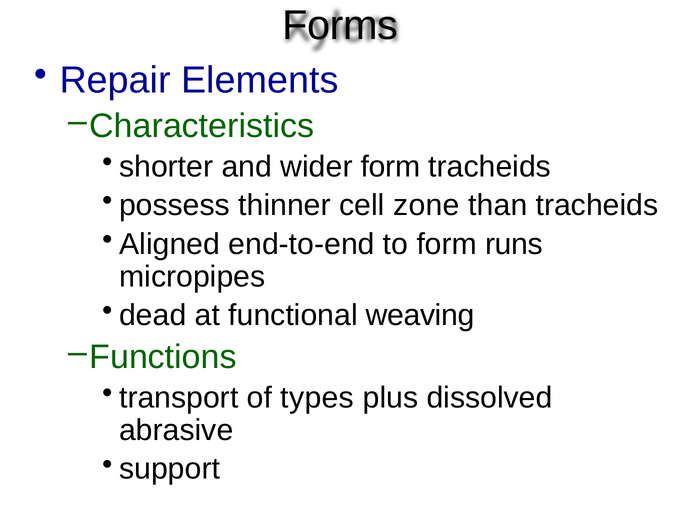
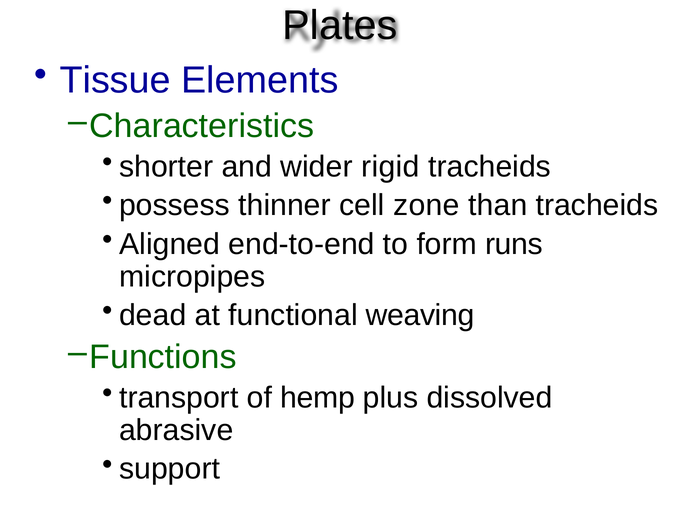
Forms: Forms -> Plates
Repair: Repair -> Tissue
wider form: form -> rigid
types: types -> hemp
